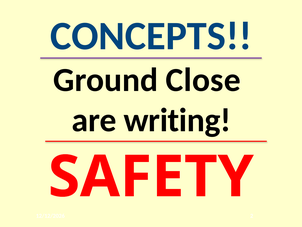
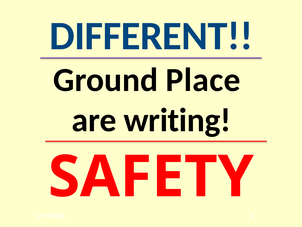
CONCEPTS: CONCEPTS -> DIFFERENT
Close: Close -> Place
